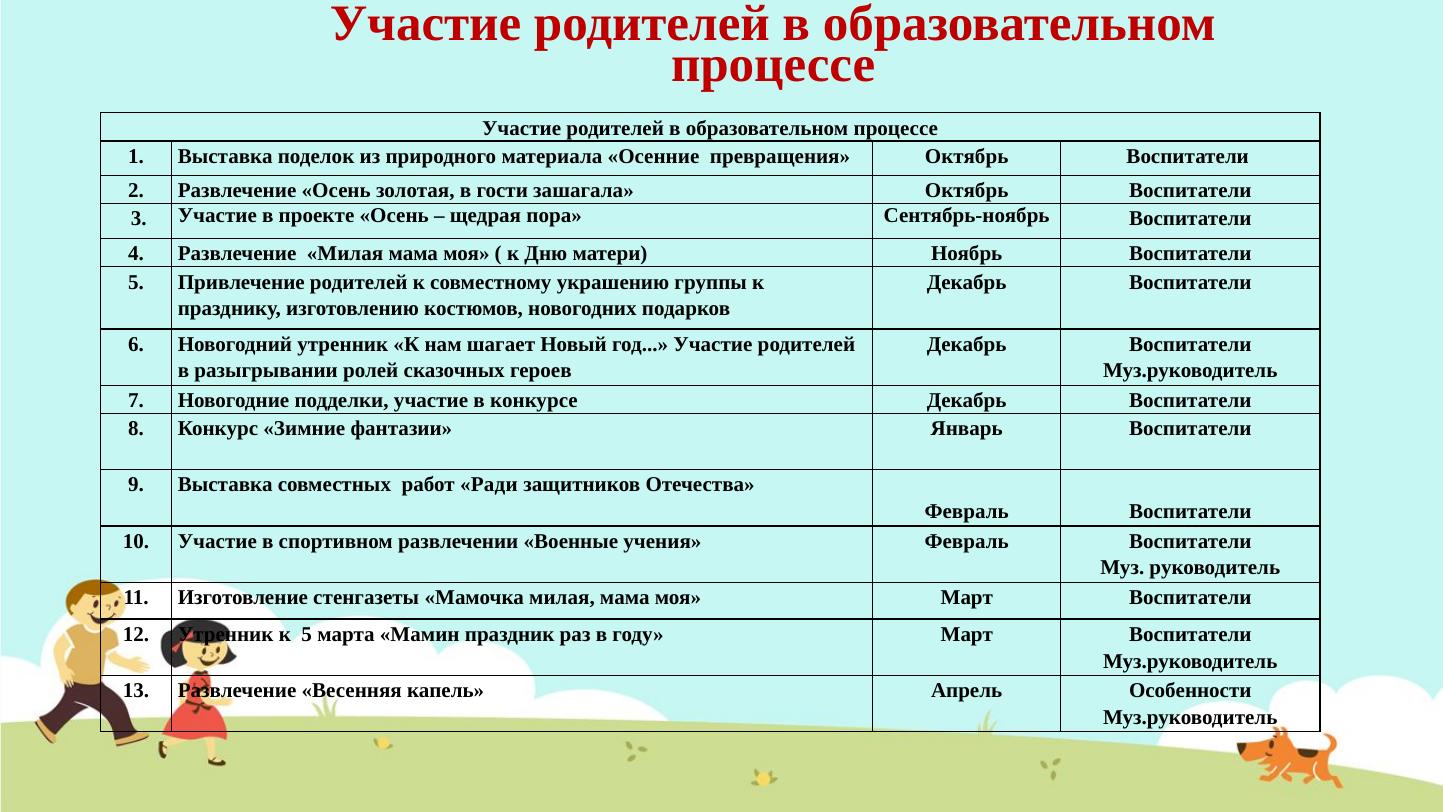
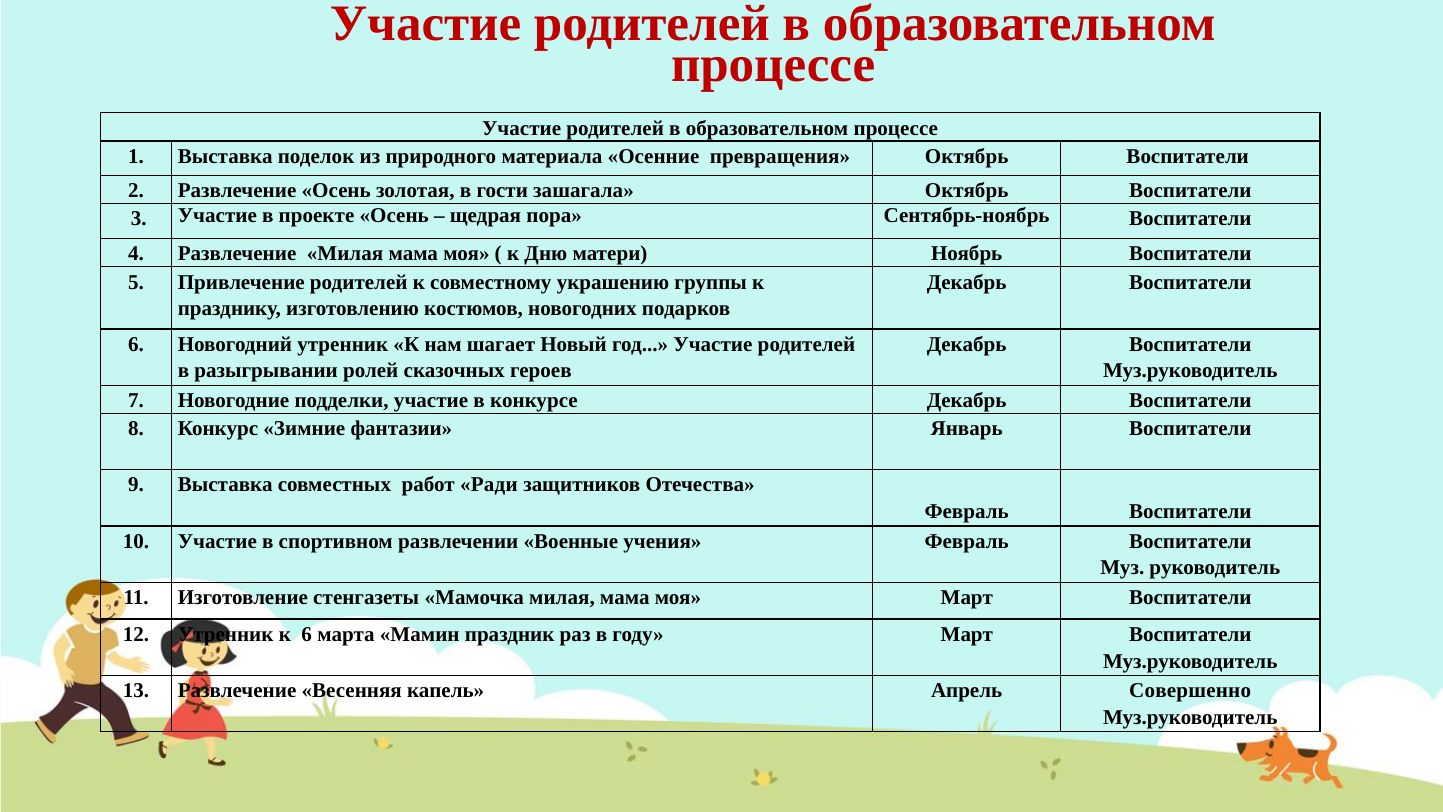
к 5: 5 -> 6
Особенности: Особенности -> Совершенно
